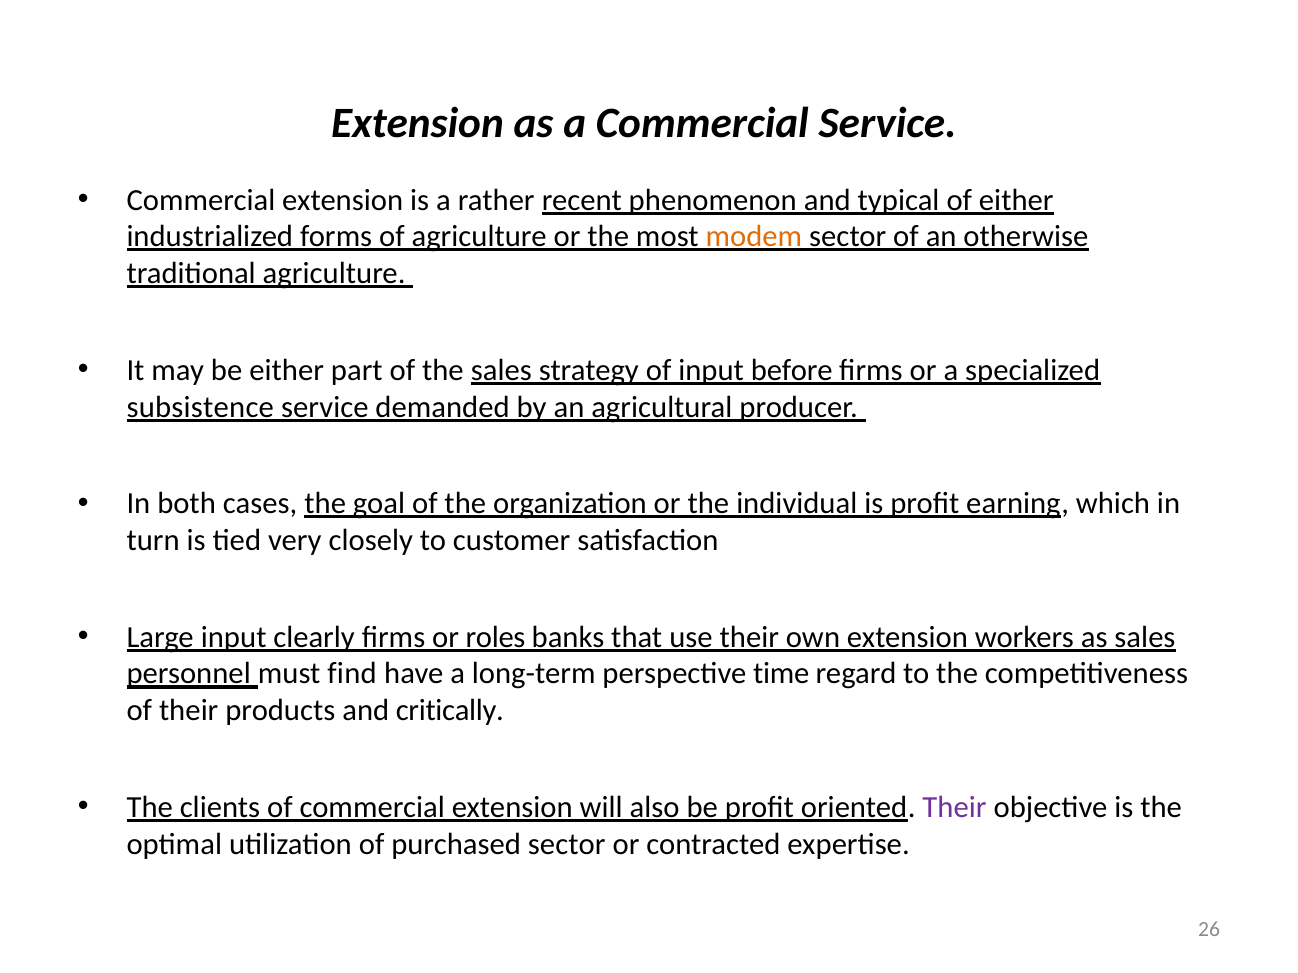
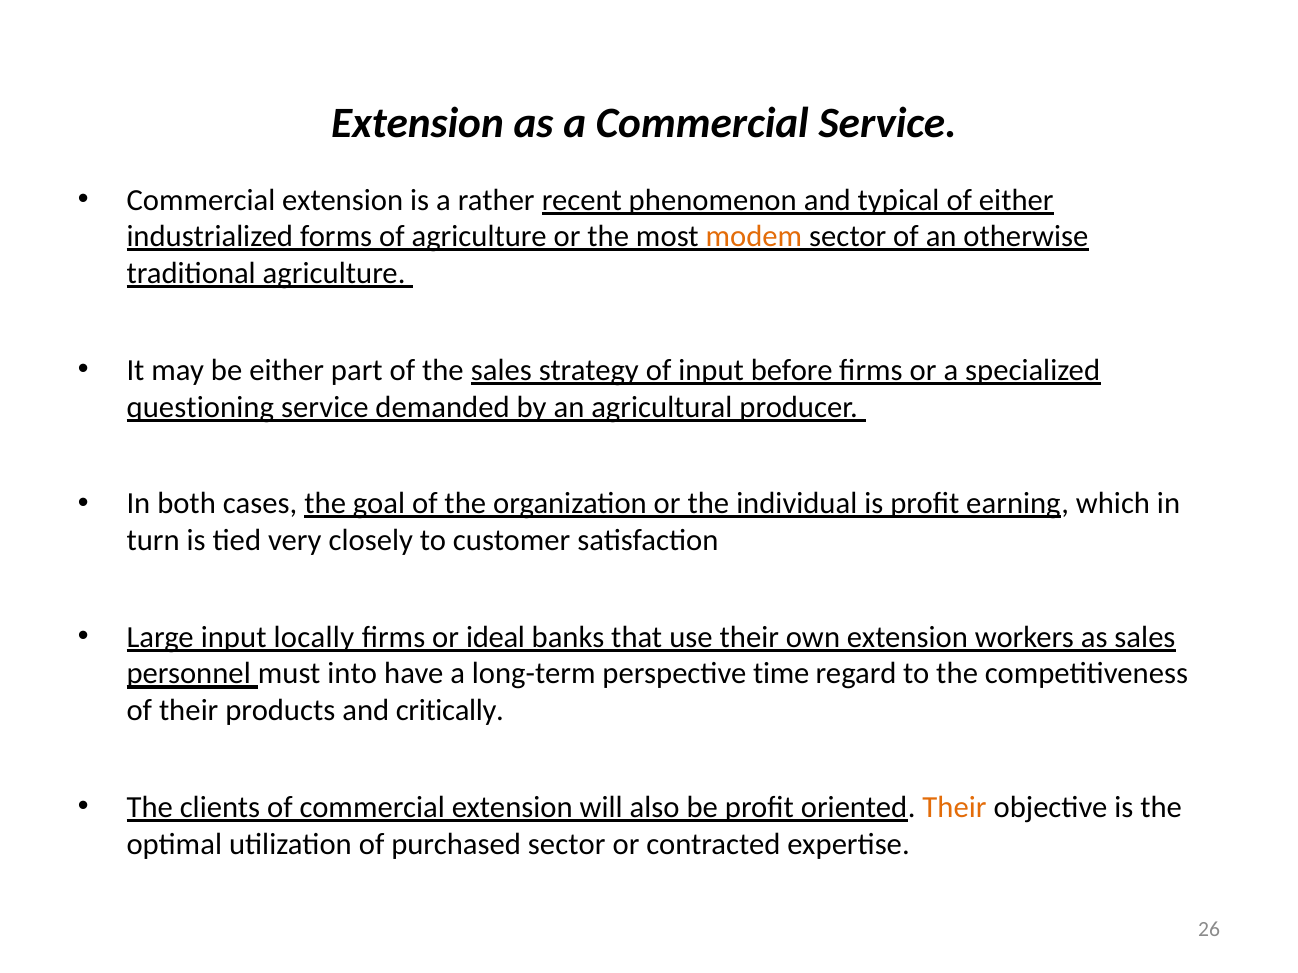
subsistence: subsistence -> questioning
clearly: clearly -> locally
roles: roles -> ideal
find: find -> into
Their at (955, 808) colour: purple -> orange
